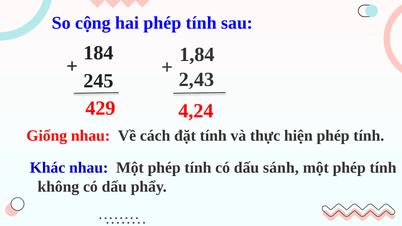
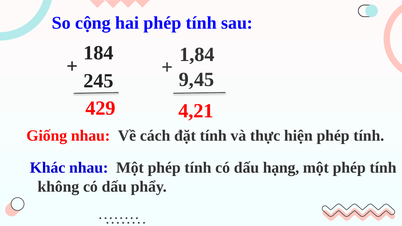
2,43: 2,43 -> 9,45
4,24: 4,24 -> 4,21
sánh: sánh -> hạng
